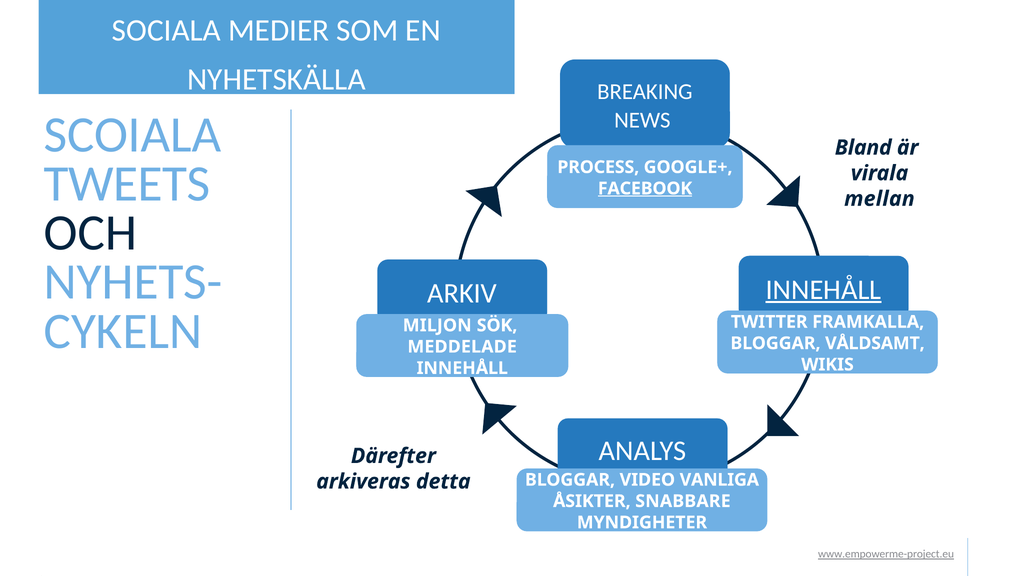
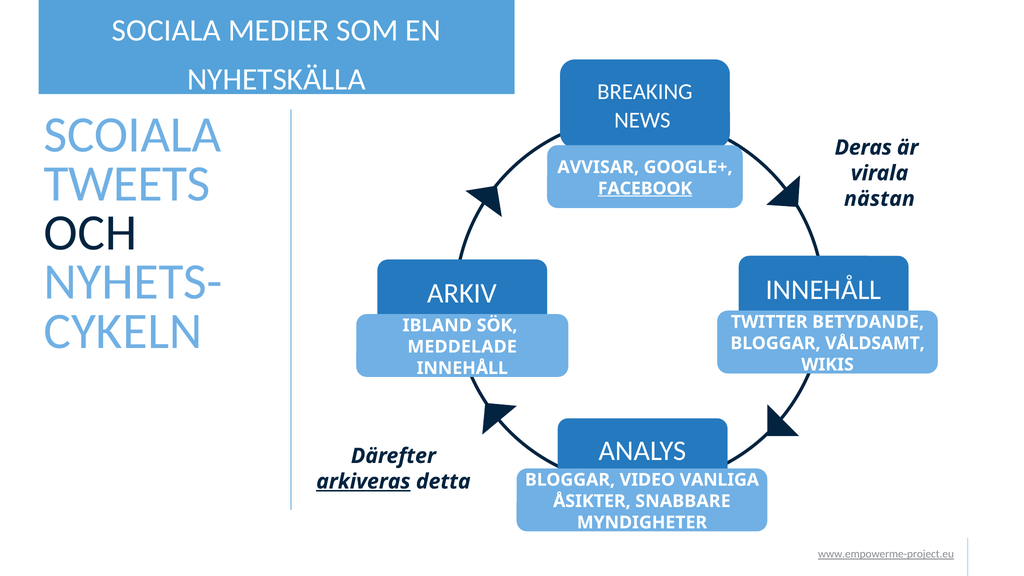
Bland: Bland -> Deras
PROCESS: PROCESS -> AVVISAR
mellan: mellan -> nästan
INNEHÅLL at (824, 290) underline: present -> none
FRAMKALLA: FRAMKALLA -> BETYDANDE
MILJON: MILJON -> IBLAND
arkiveras underline: none -> present
